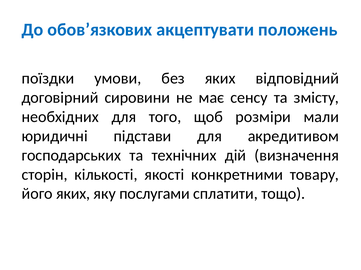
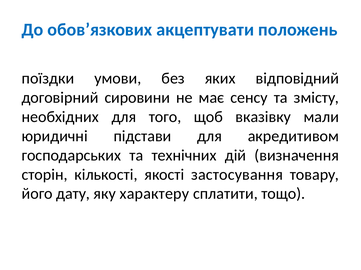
розміри: розміри -> вказівку
конкретними: конкретними -> застосування
його яких: яких -> дату
послугами: послугами -> характеру
